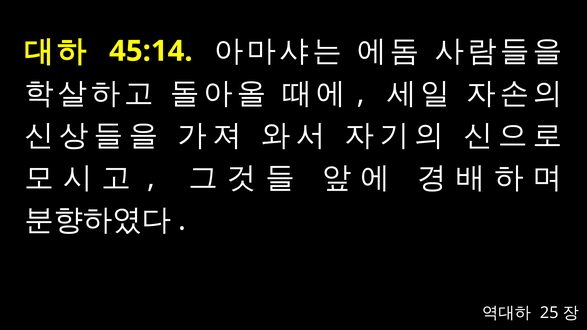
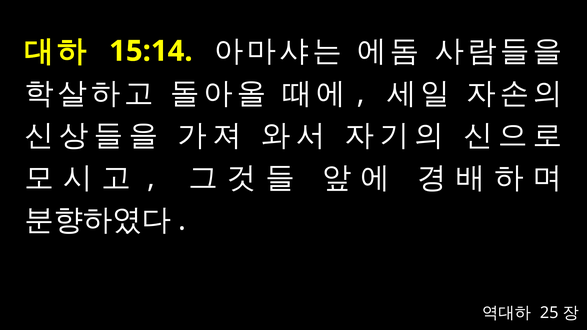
45:14: 45:14 -> 15:14
